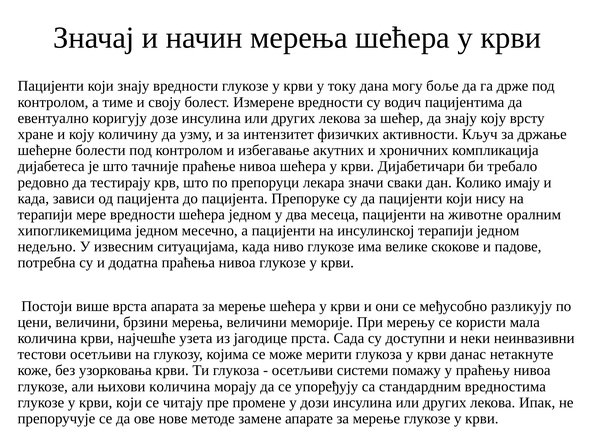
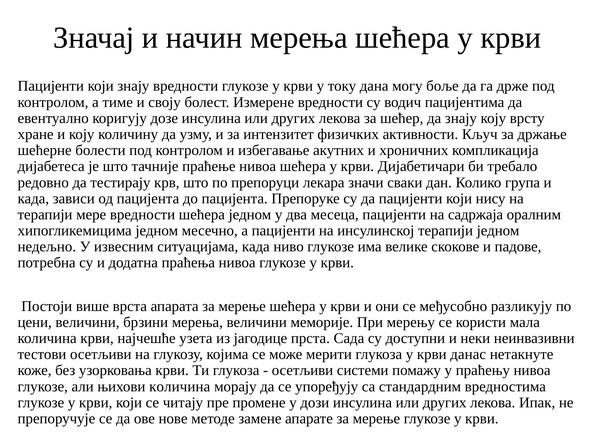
имају: имају -> група
животне: животне -> садржаја
